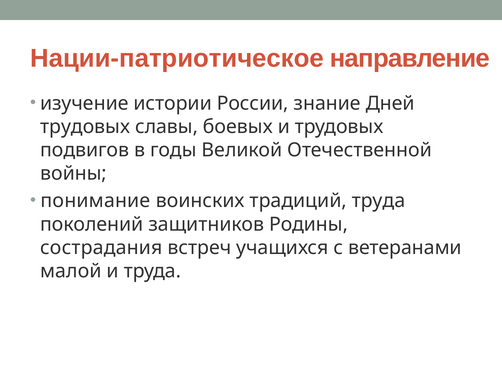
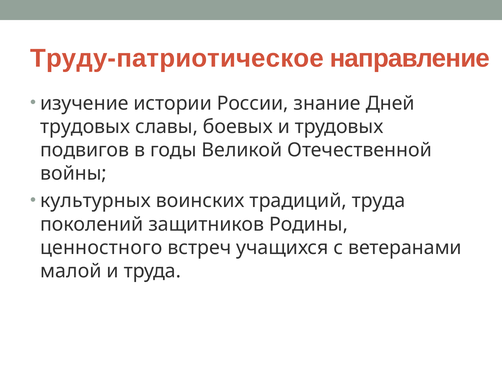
Нации-патриотическое: Нации-патриотическое -> Труду-патриотическое
понимание: понимание -> культурных
сострадания: сострадания -> ценностного
